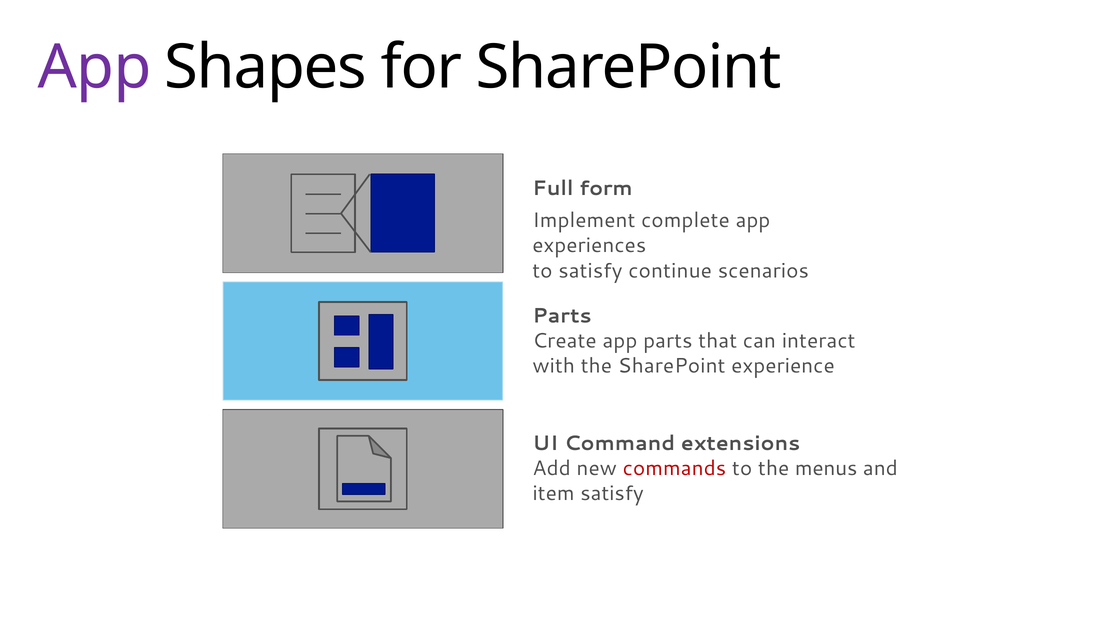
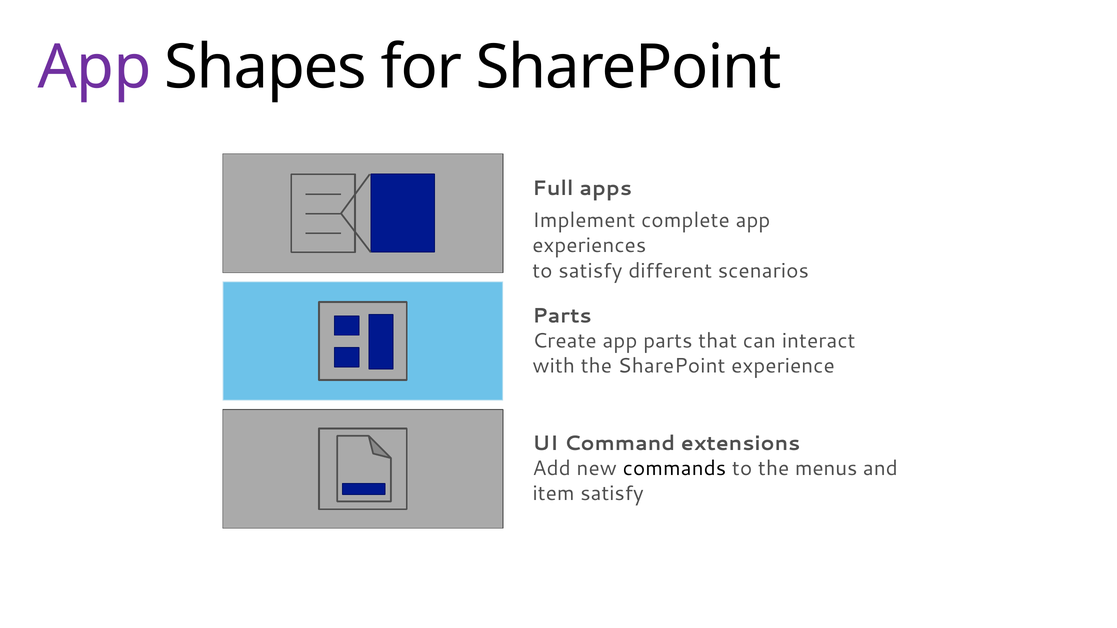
form: form -> apps
continue: continue -> different
commands colour: red -> black
